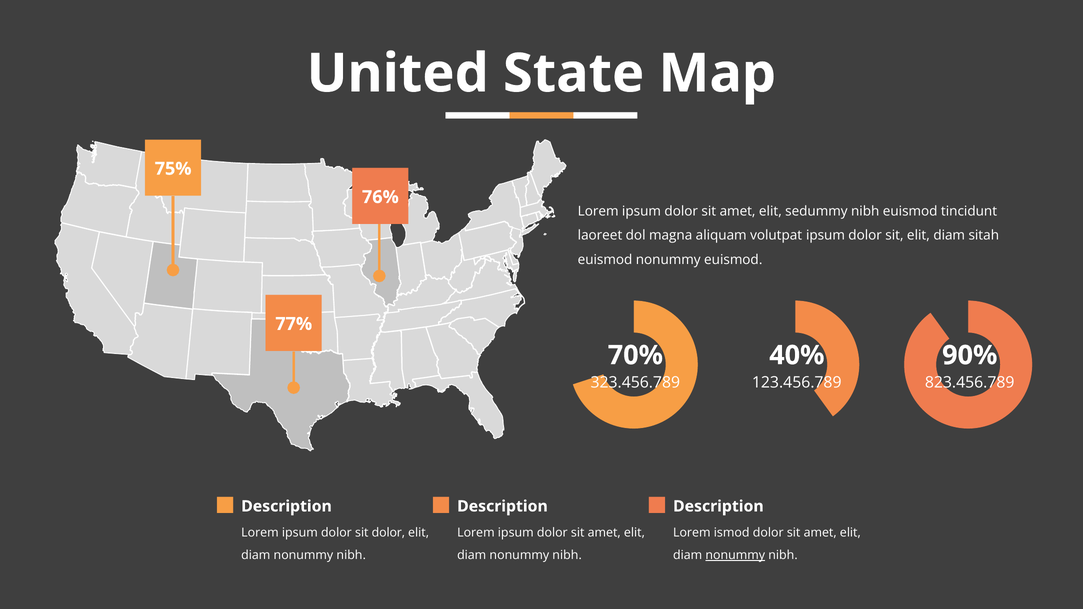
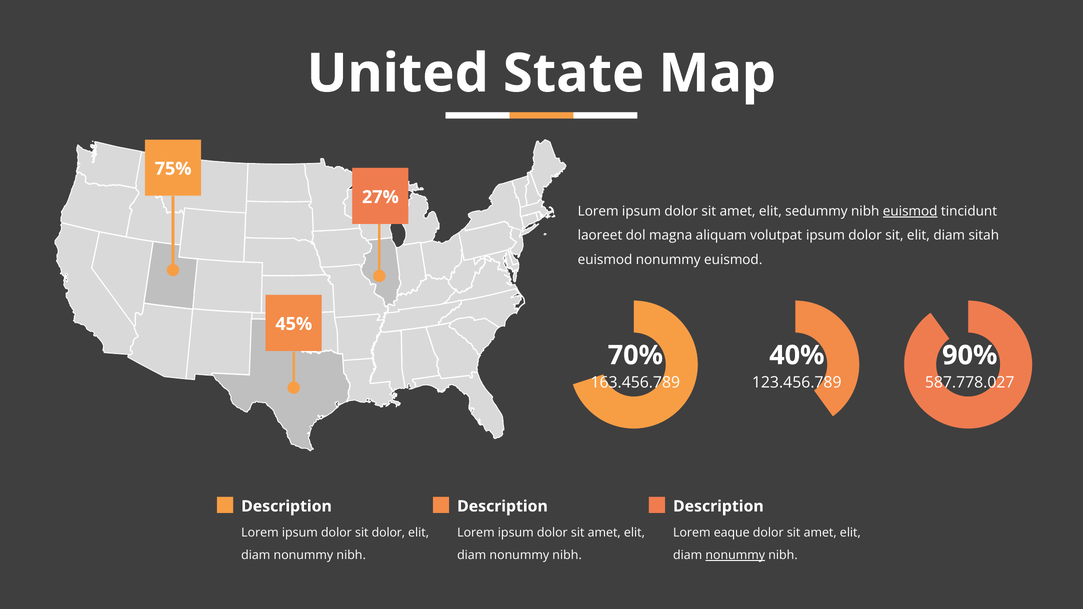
76%: 76% -> 27%
euismod at (910, 211) underline: none -> present
77%: 77% -> 45%
323.456.789: 323.456.789 -> 163.456.789
823.456.789: 823.456.789 -> 587.778.027
ismod: ismod -> eaque
